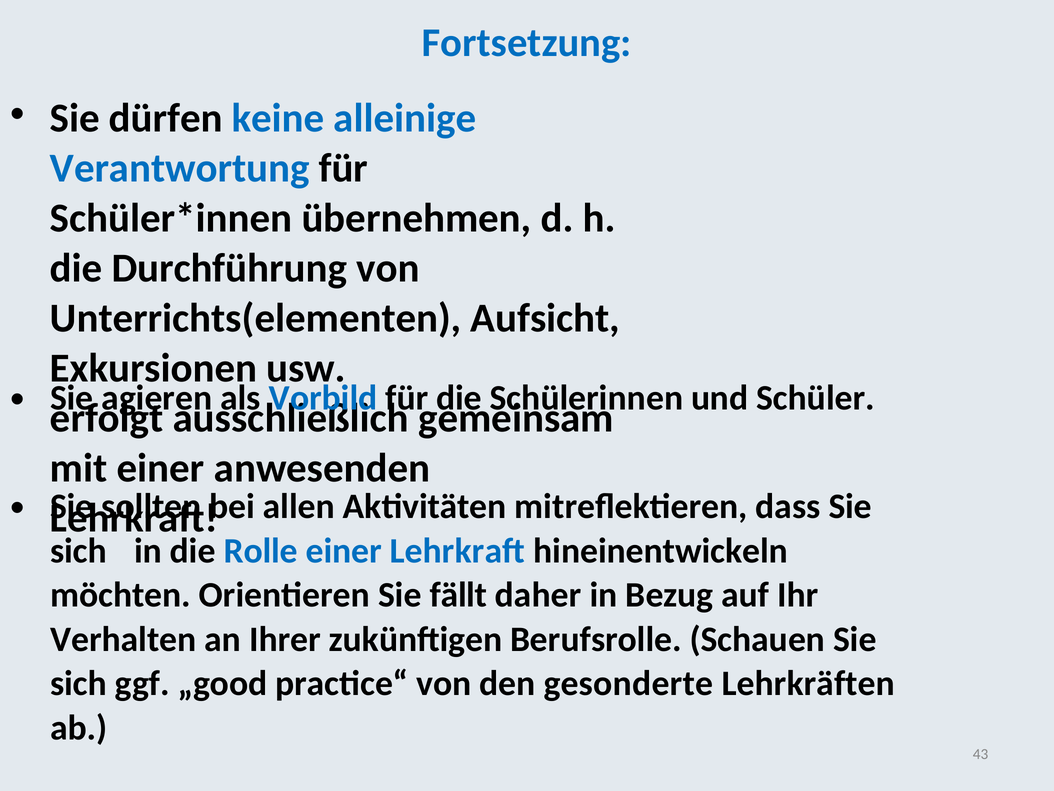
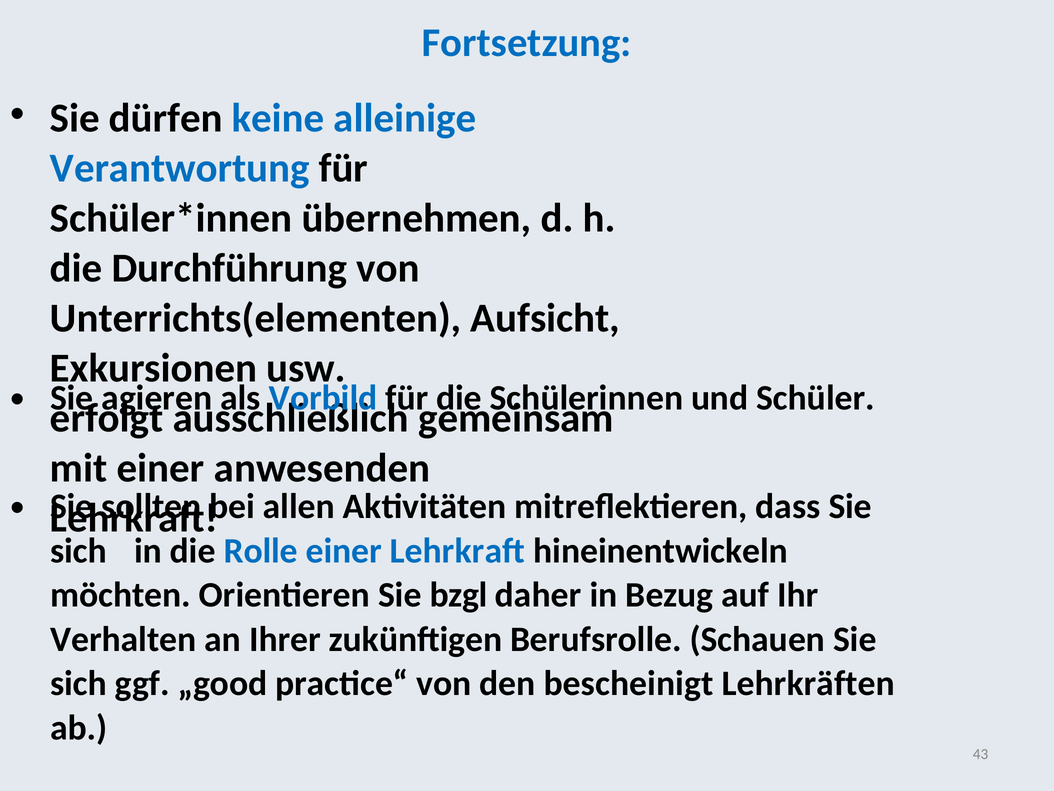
fällt: fällt -> bzgl
gesonderte: gesonderte -> bescheinigt
